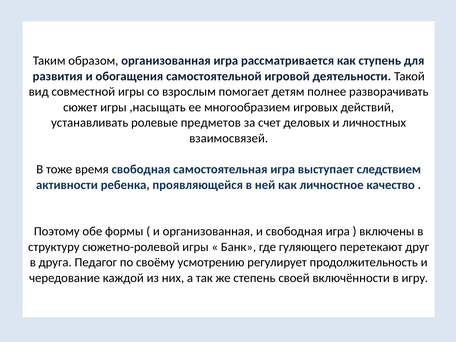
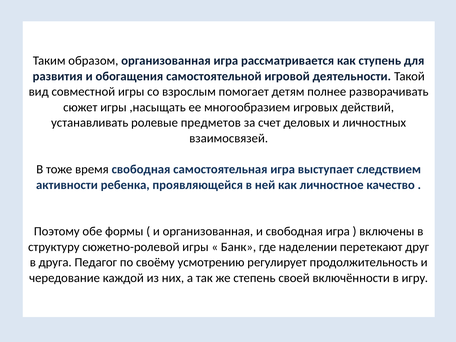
гуляющего: гуляющего -> наделении
